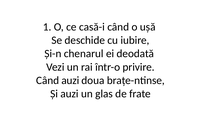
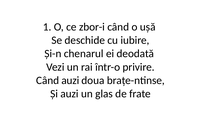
casă-i: casă-i -> zbor-i
